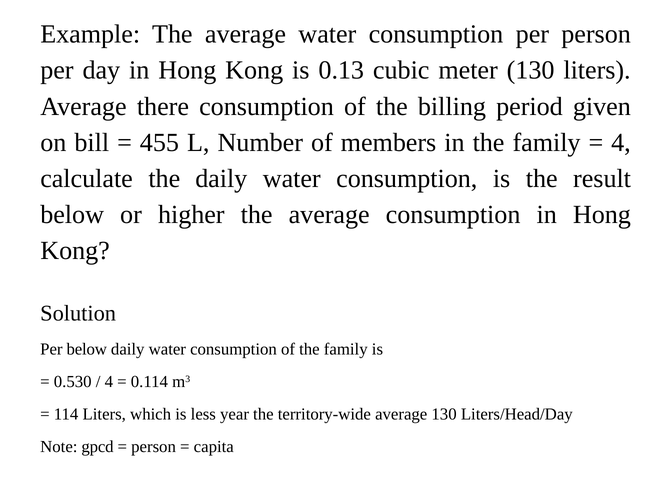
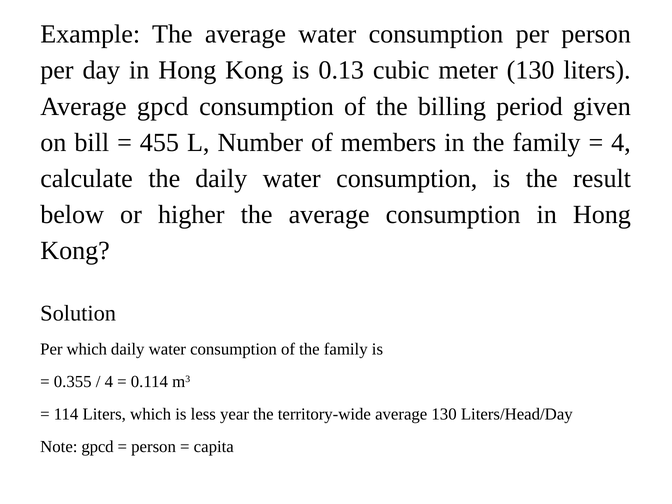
Average there: there -> gpcd
Per below: below -> which
0.530: 0.530 -> 0.355
